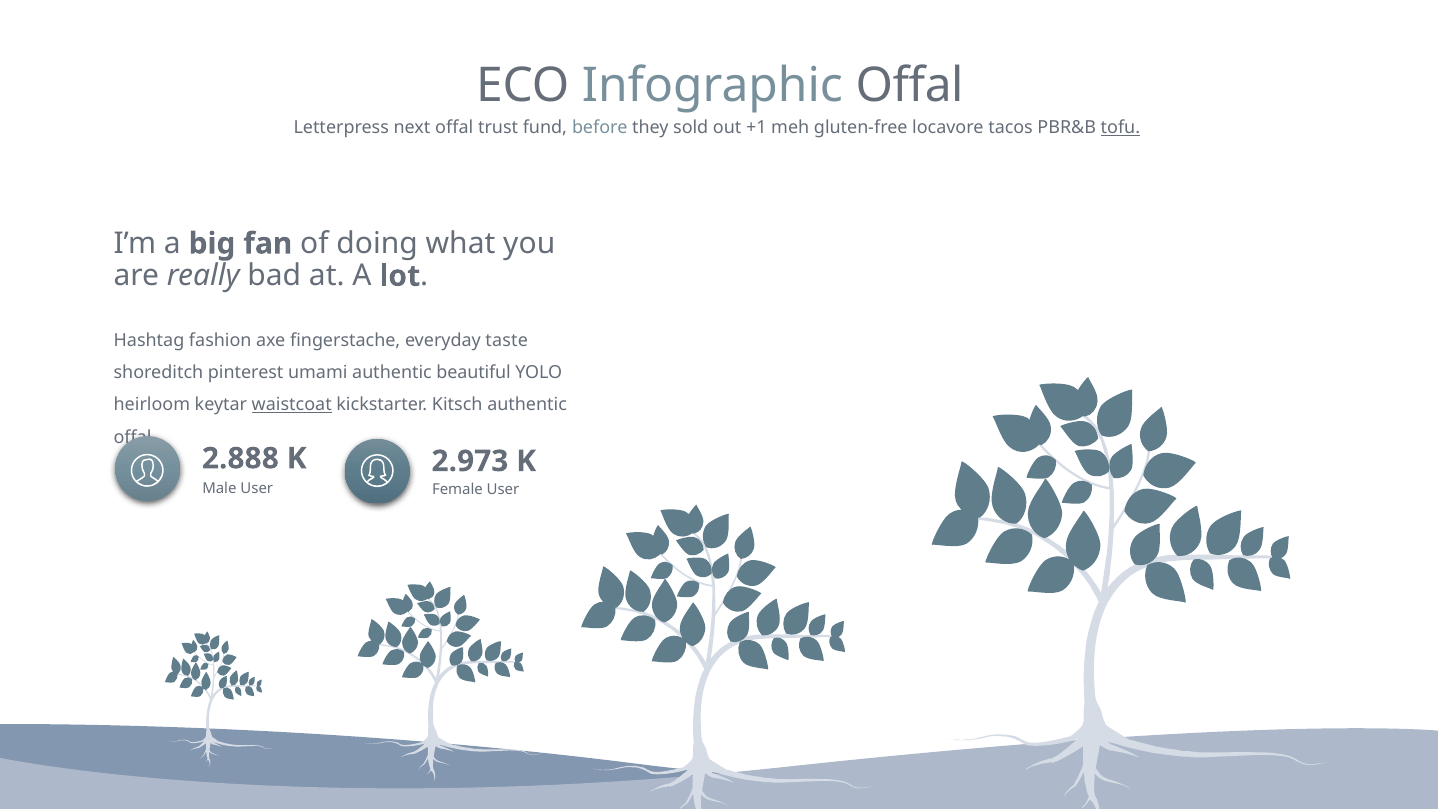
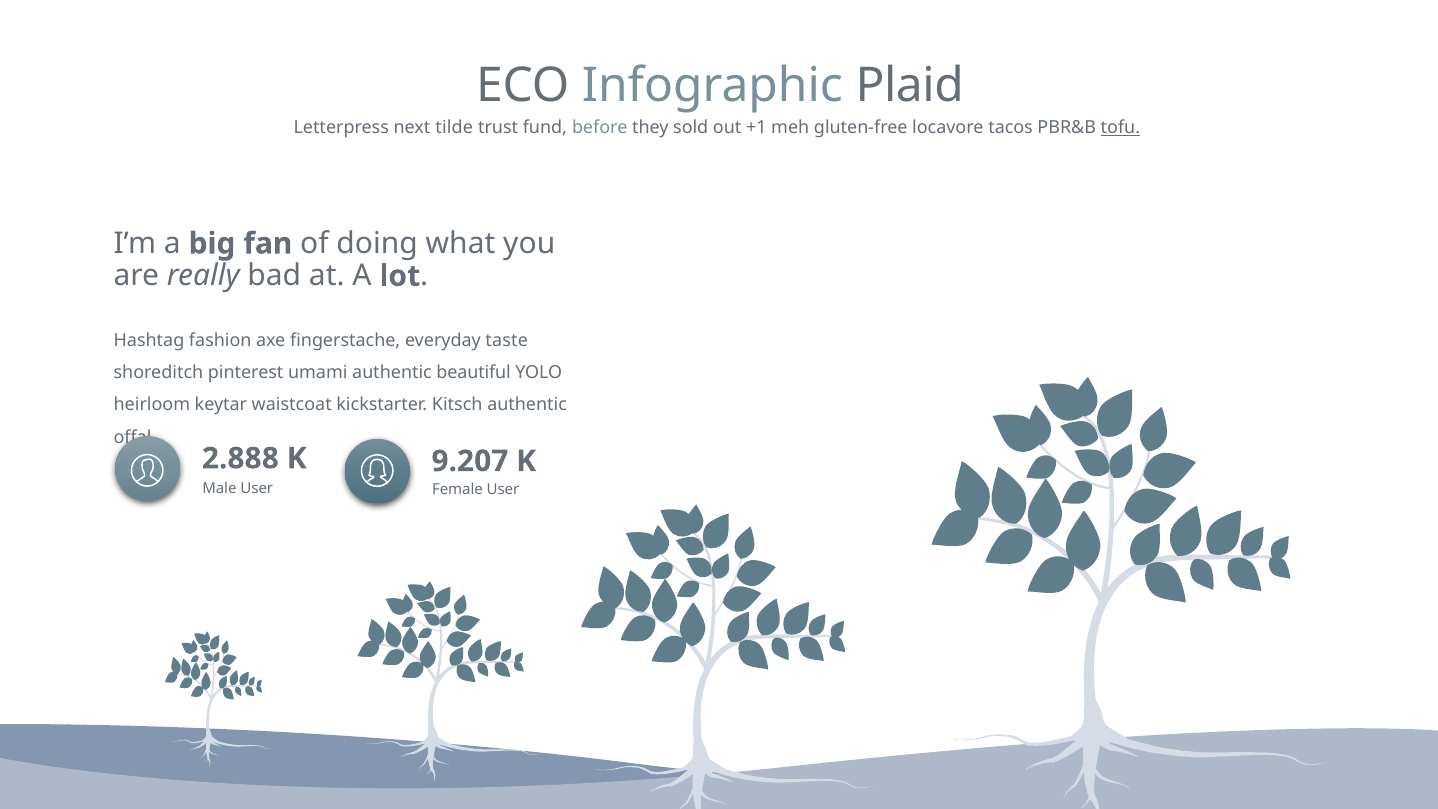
Infographic Offal: Offal -> Plaid
next offal: offal -> tilde
waistcoat underline: present -> none
2.973: 2.973 -> 9.207
